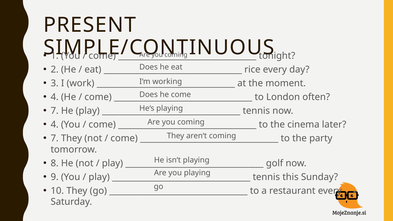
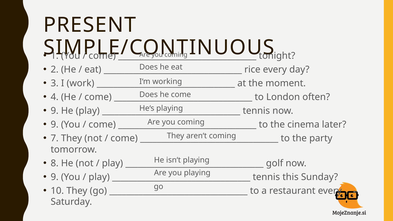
7 at (55, 111): 7 -> 9
4 at (55, 125): 4 -> 9
